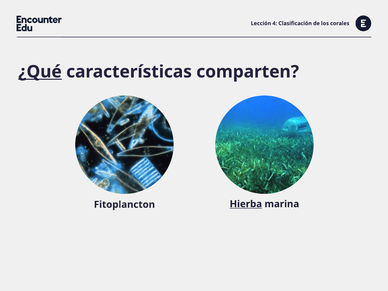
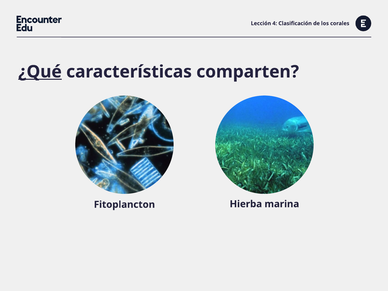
Hierba underline: present -> none
